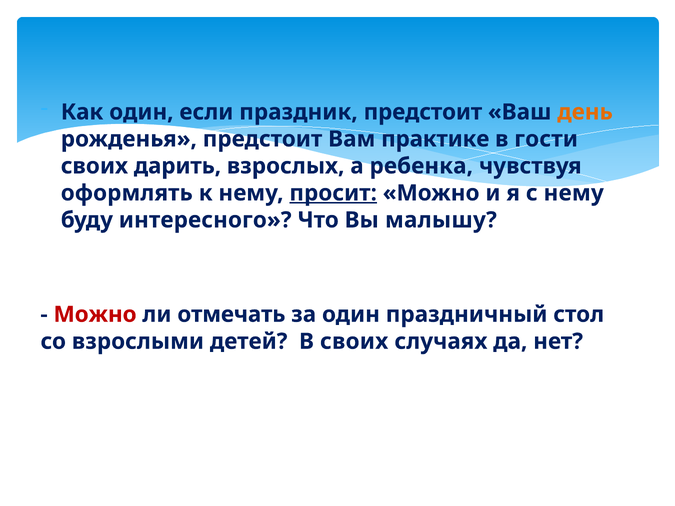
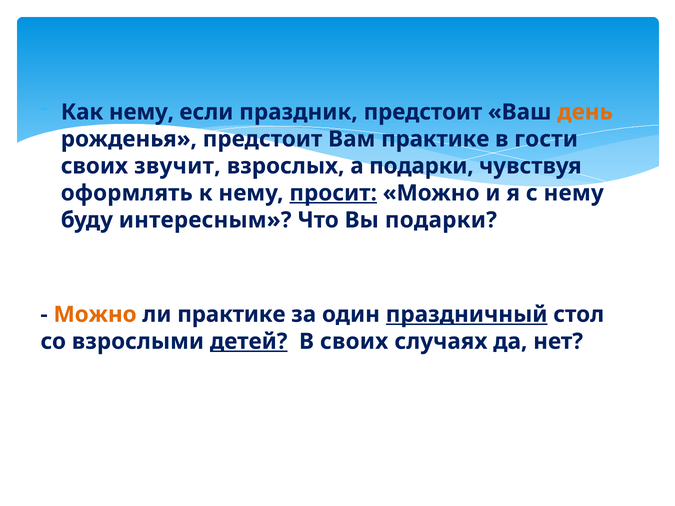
Как один: один -> нему
дарить: дарить -> звучит
а ребенка: ребенка -> подарки
интересного: интересного -> интересным
Вы малышу: малышу -> подарки
Можно at (95, 315) colour: red -> orange
ли отмечать: отмечать -> практике
праздничный underline: none -> present
детей underline: none -> present
